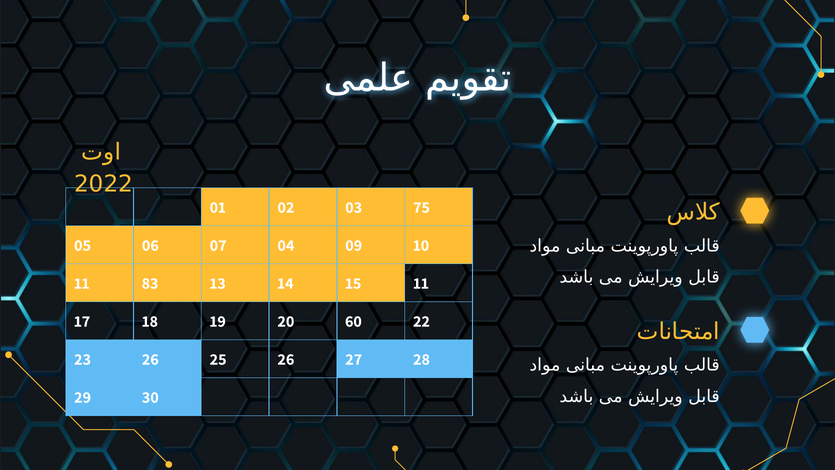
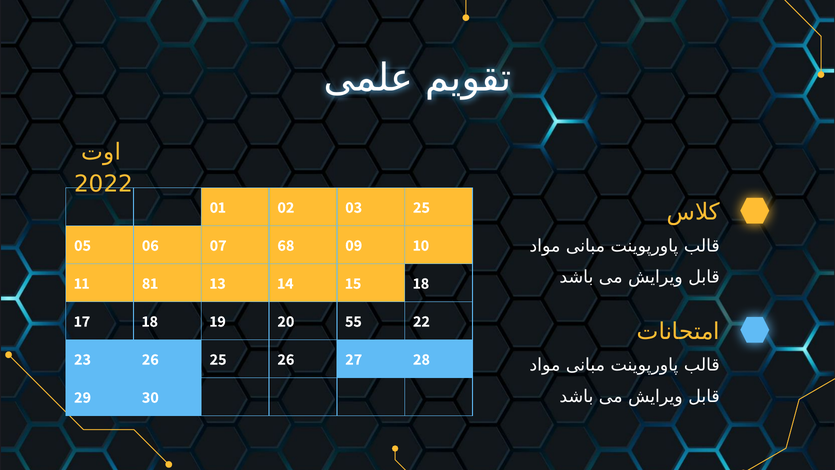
03 75: 75 -> 25
04: 04 -> 68
83: 83 -> 81
15 11: 11 -> 18
60: 60 -> 55
